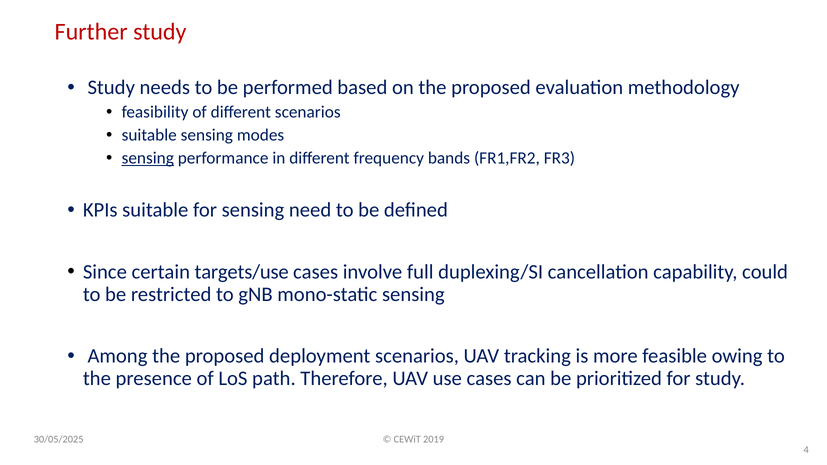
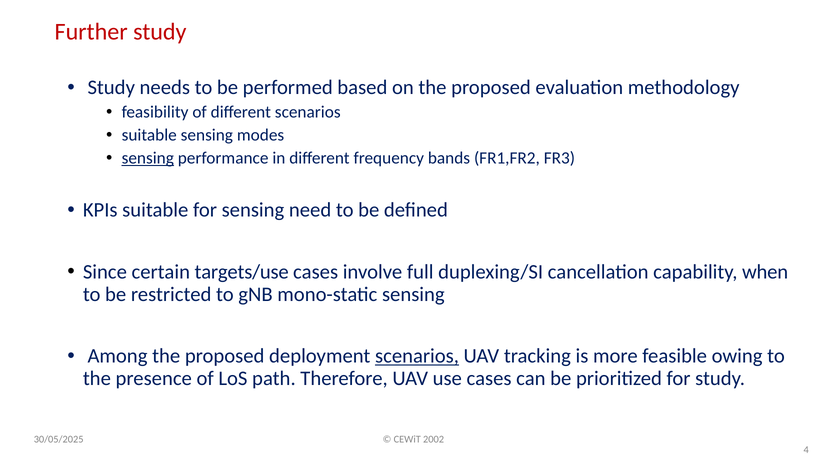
could: could -> when
scenarios at (417, 356) underline: none -> present
2019: 2019 -> 2002
